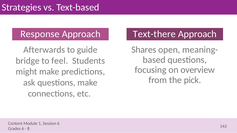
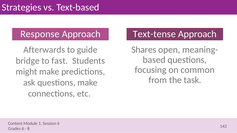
Text-there: Text-there -> Text-tense
feel: feel -> fast
overview: overview -> common
pick: pick -> task
